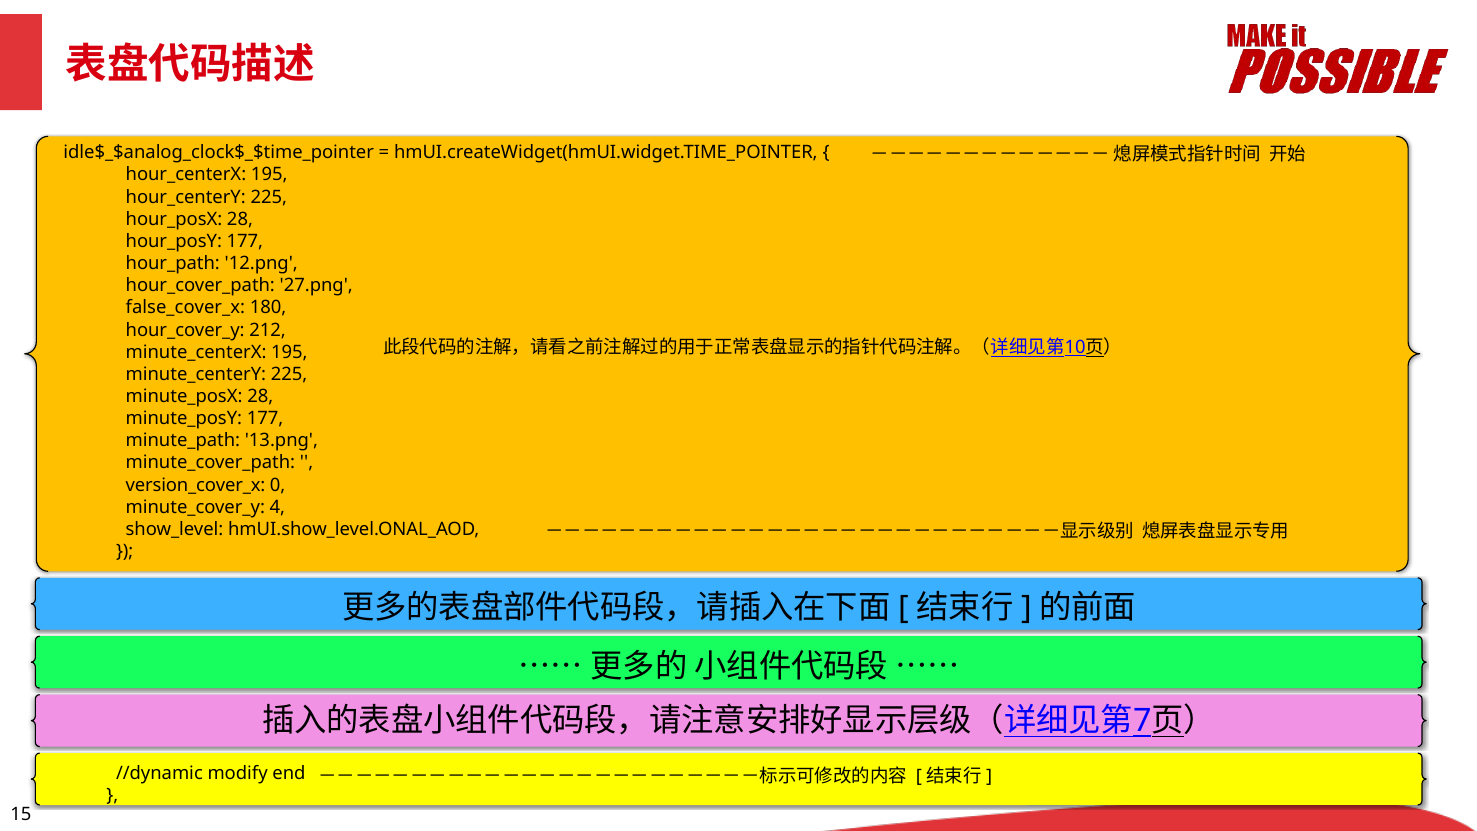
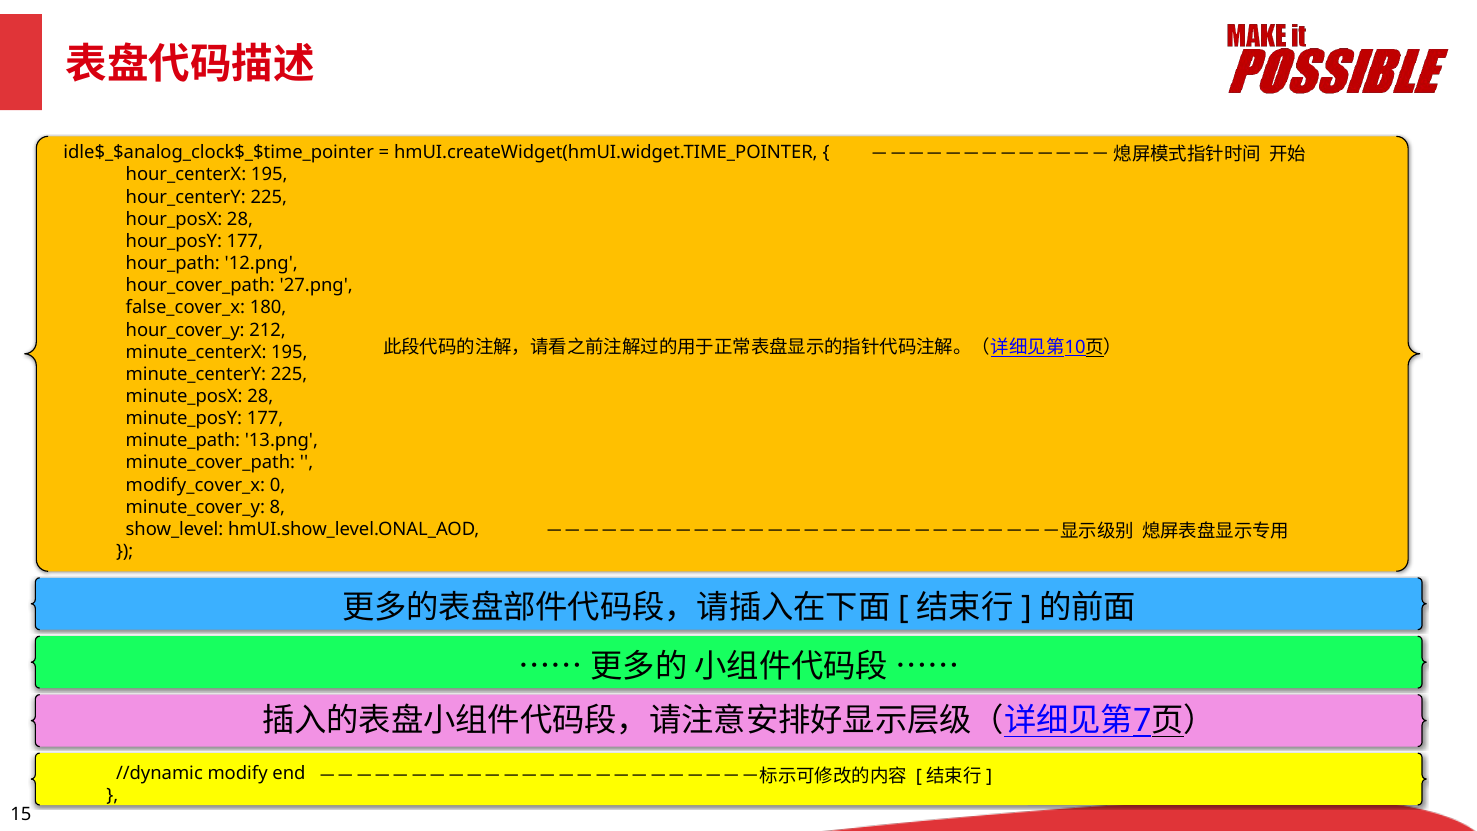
version_cover_x: version_cover_x -> modify_cover_x
4: 4 -> 8
